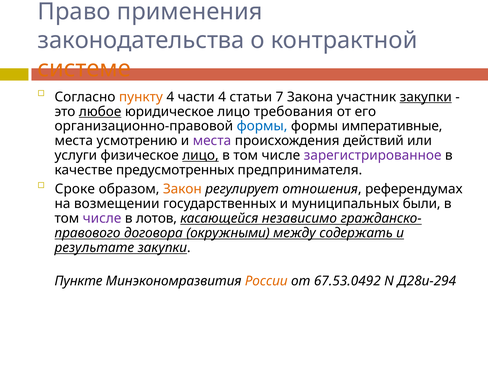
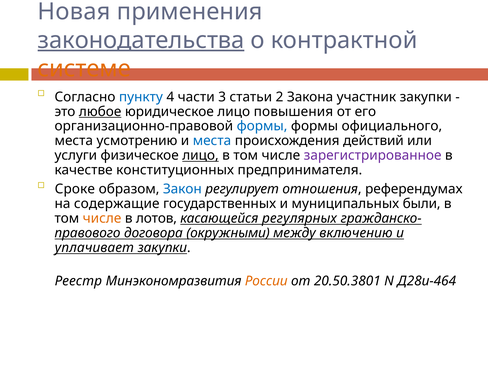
Право: Право -> Новая
законодательства underline: none -> present
пункту colour: orange -> blue
части 4: 4 -> 3
7: 7 -> 2
закупки at (426, 97) underline: present -> none
требования: требования -> повышения
императивные: императивные -> официального
места at (212, 141) colour: purple -> blue
предусмотренных: предусмотренных -> конституционных
Закон colour: orange -> blue
возмещении: возмещении -> содержащие
числе at (102, 218) colour: purple -> orange
независимо: независимо -> регулярных
содержать: содержать -> включению
результате: результате -> уплачивает
Пункте: Пункте -> Реестр
67.53.0492: 67.53.0492 -> 20.50.3801
Д28и-294: Д28и-294 -> Д28и-464
